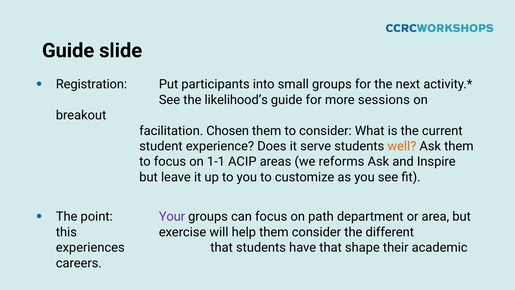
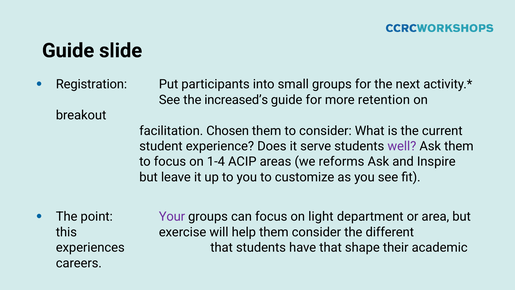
likelihood’s: likelihood’s -> increased’s
sessions: sessions -> retention
well colour: orange -> purple
1-1: 1-1 -> 1-4
path: path -> light
